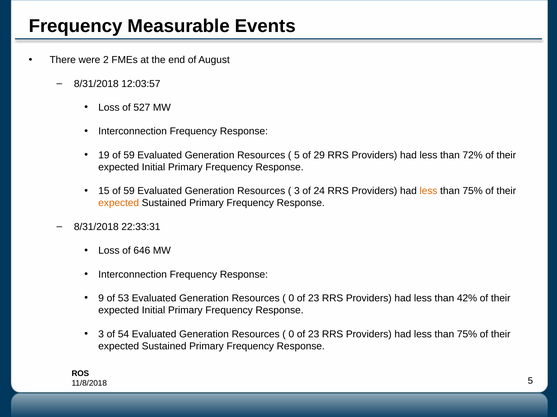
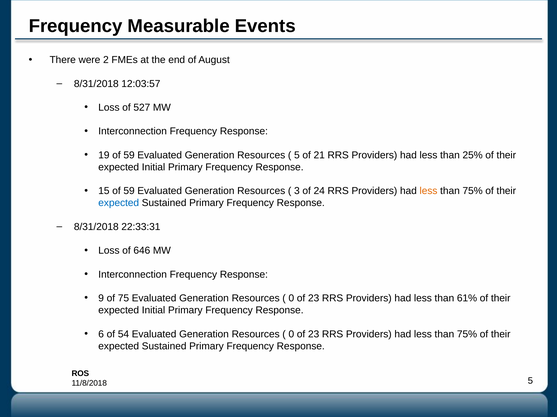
29: 29 -> 21
72%: 72% -> 25%
expected at (119, 203) colour: orange -> blue
53: 53 -> 75
42%: 42% -> 61%
3 at (101, 335): 3 -> 6
